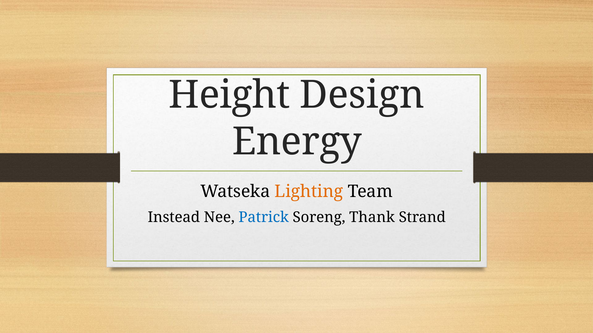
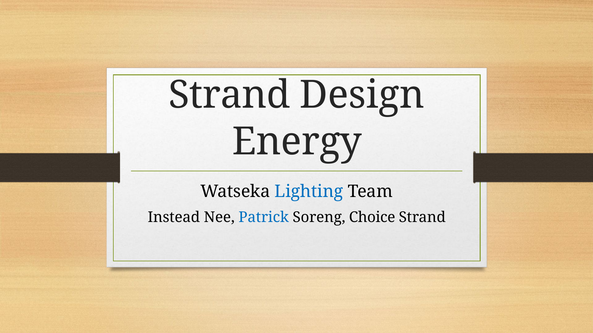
Height at (229, 95): Height -> Strand
Lighting colour: orange -> blue
Thank: Thank -> Choice
